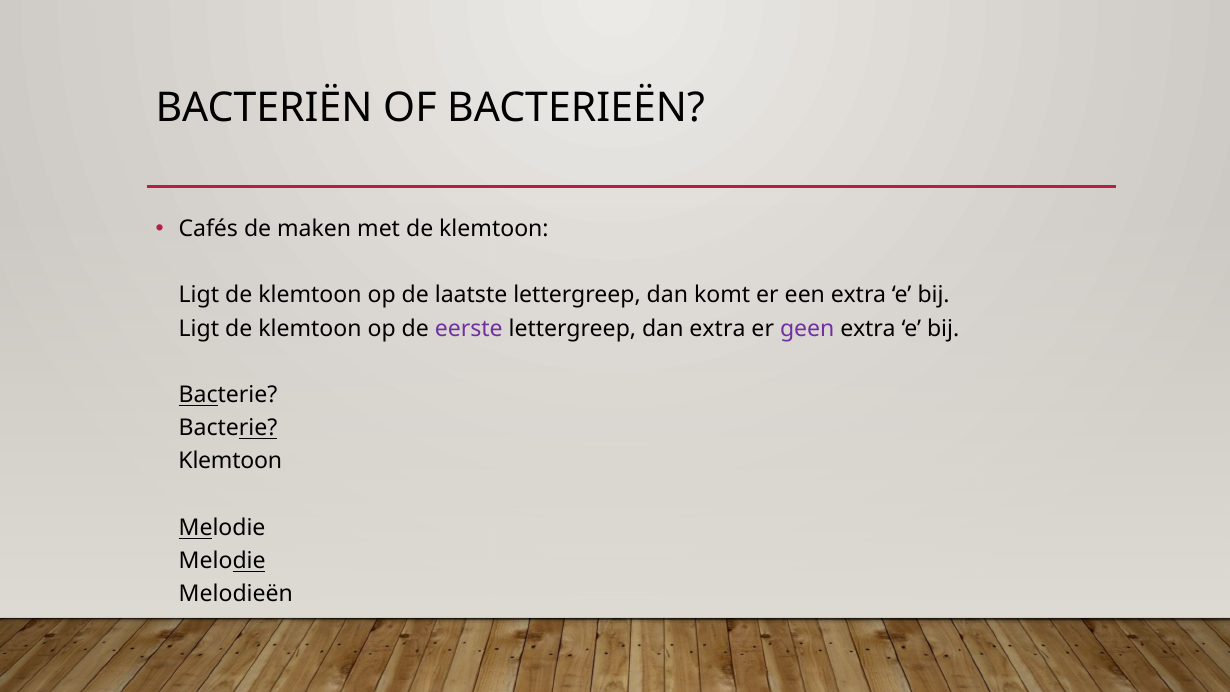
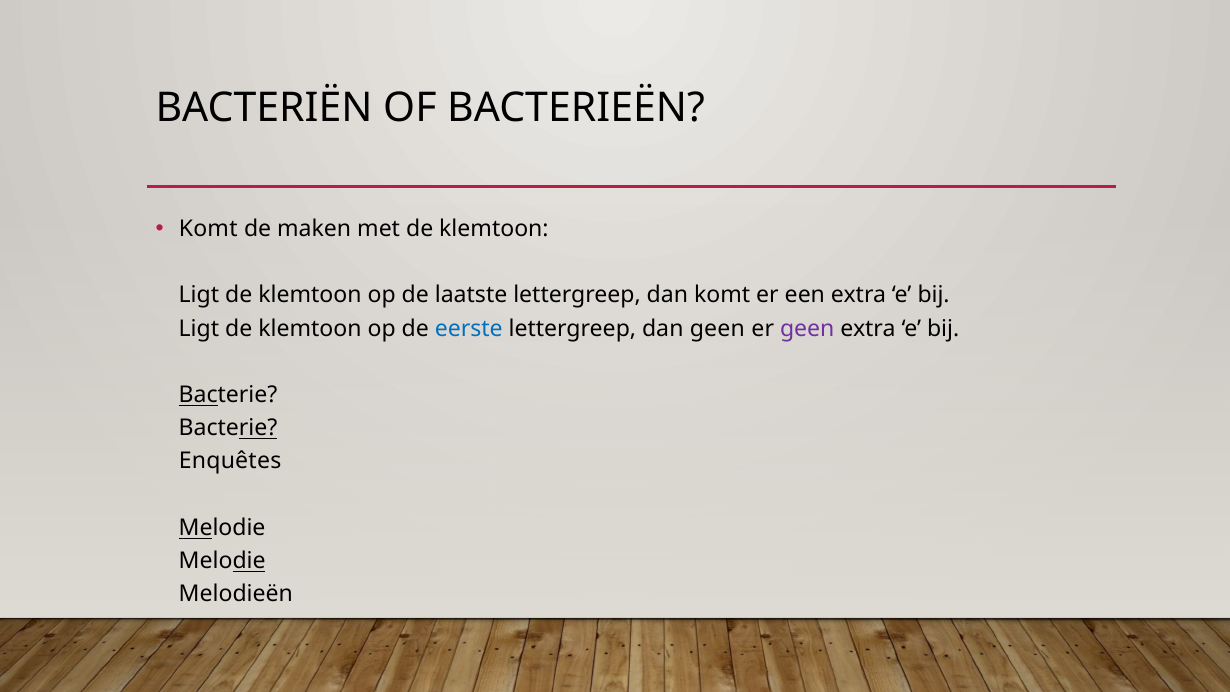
Cafés at (208, 229): Cafés -> Komt
eerste colour: purple -> blue
dan extra: extra -> geen
Klemtoon at (230, 461): Klemtoon -> Enquêtes
